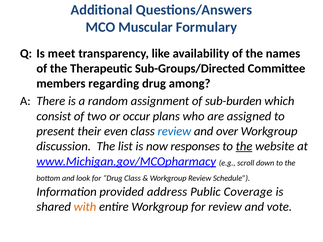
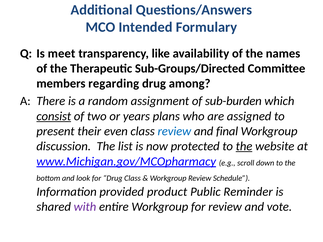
Muscular: Muscular -> Intended
consist underline: none -> present
occur: occur -> years
over: over -> final
responses: responses -> protected
address: address -> product
Coverage: Coverage -> Reminder
with colour: orange -> purple
